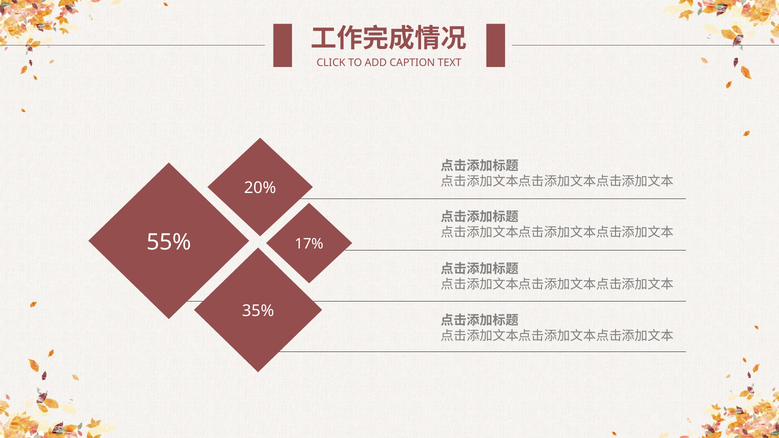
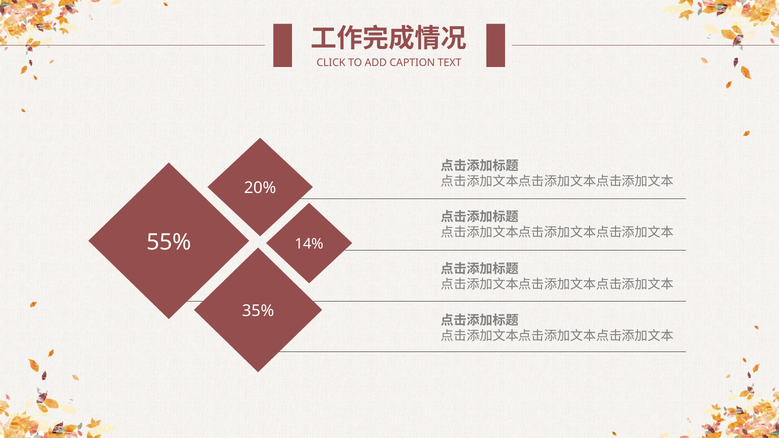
17%: 17% -> 14%
